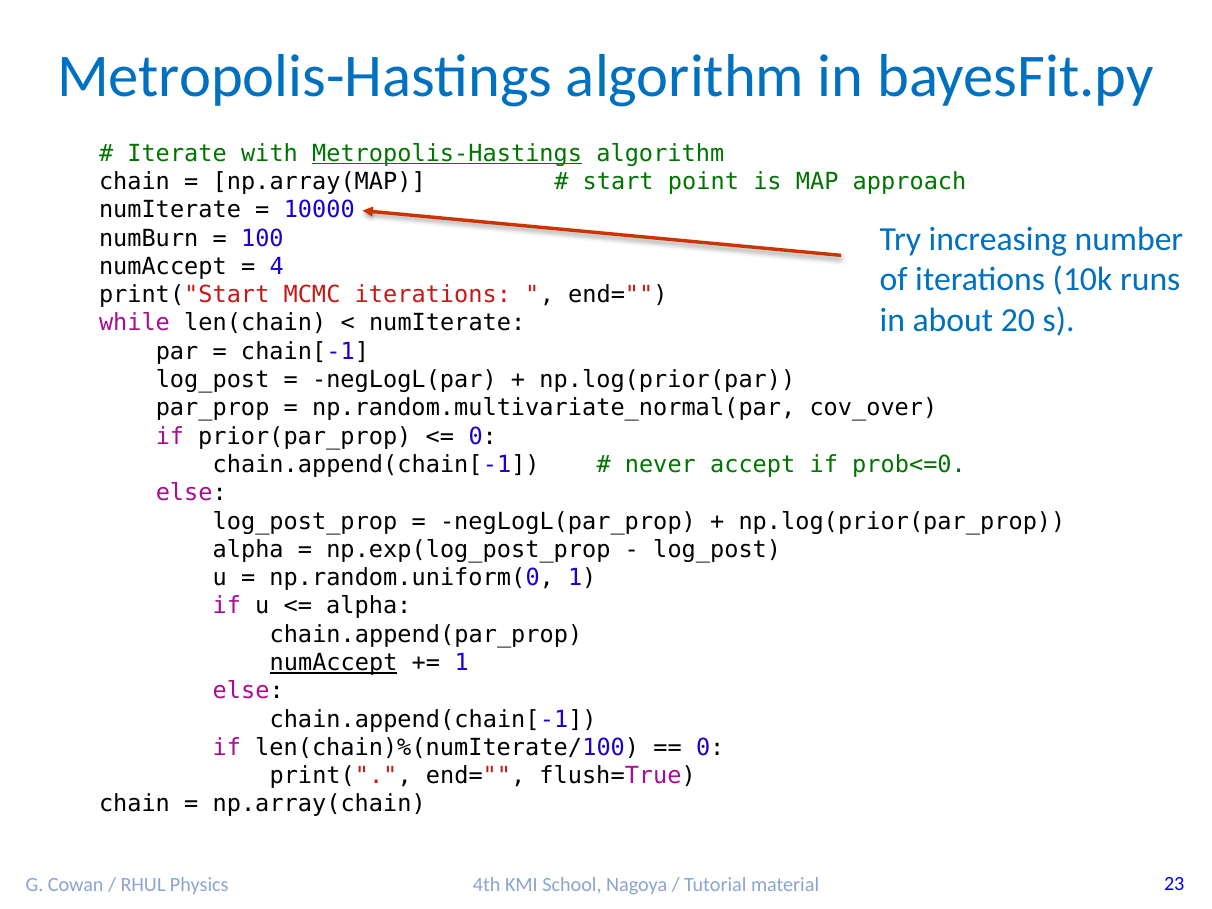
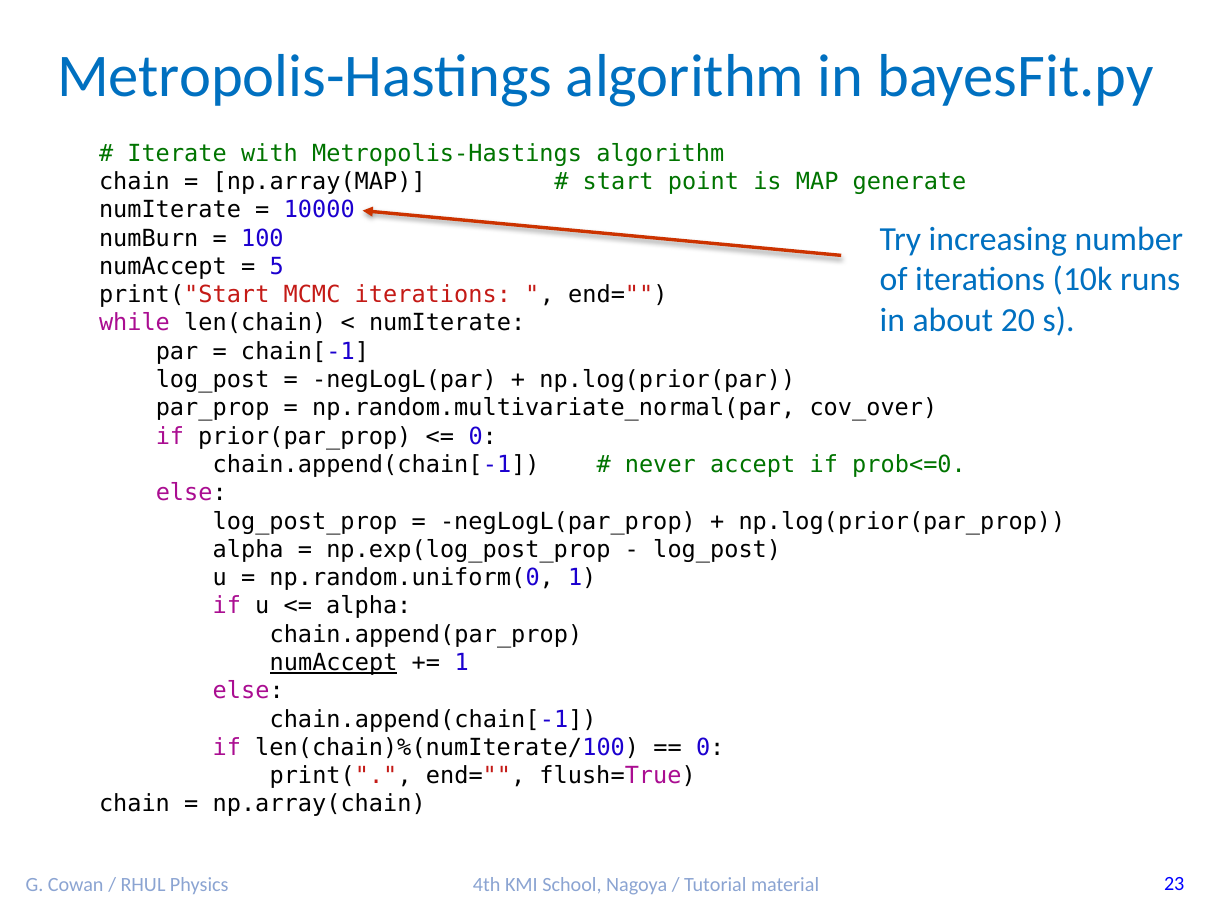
Metropolis-Hastings at (447, 153) underline: present -> none
approach: approach -> generate
4: 4 -> 5
